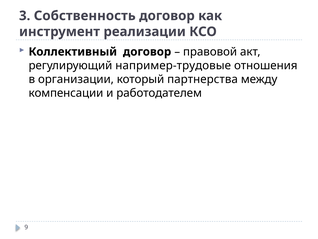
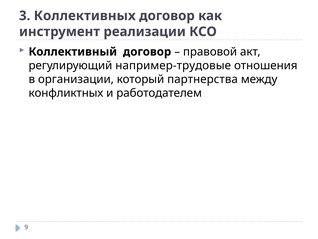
Собственность: Собственность -> Коллективных
компенсации: компенсации -> конфликтных
